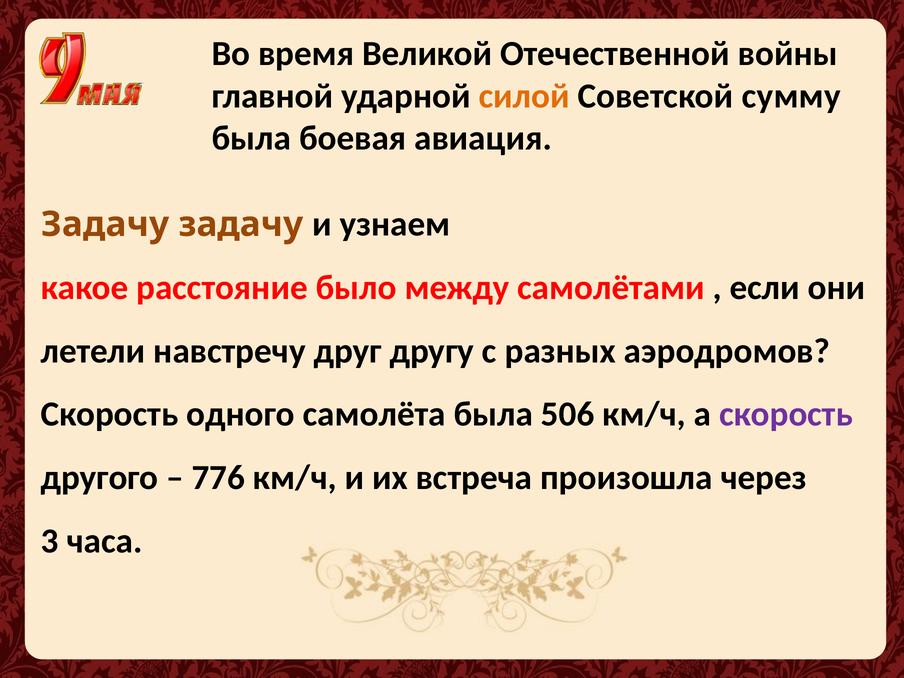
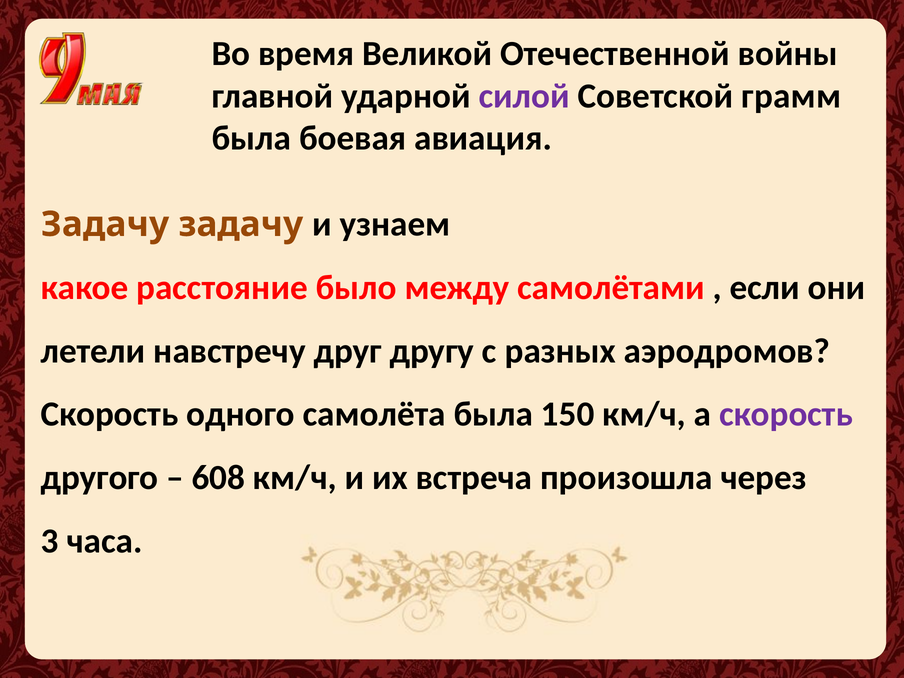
силой colour: orange -> purple
сумму: сумму -> грамм
506: 506 -> 150
776: 776 -> 608
